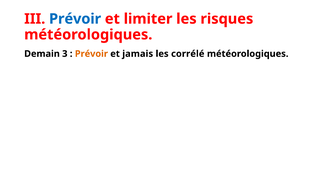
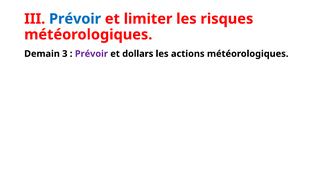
Prévoir at (91, 54) colour: orange -> purple
jamais: jamais -> dollars
corrélé: corrélé -> actions
